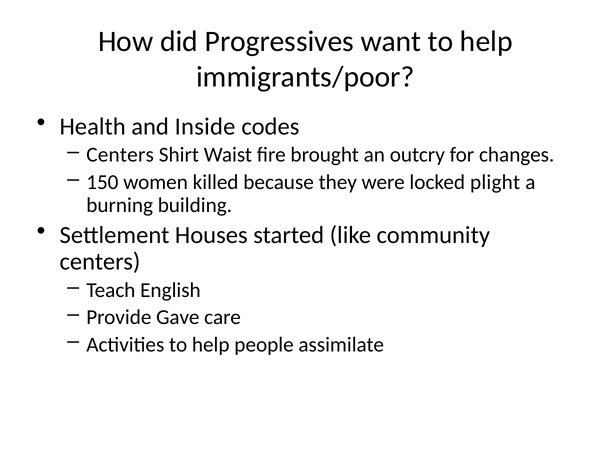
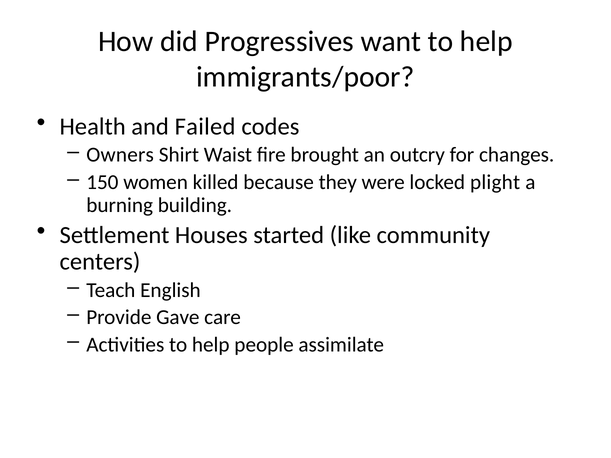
Inside: Inside -> Failed
Centers at (120, 155): Centers -> Owners
